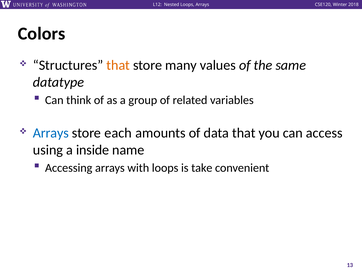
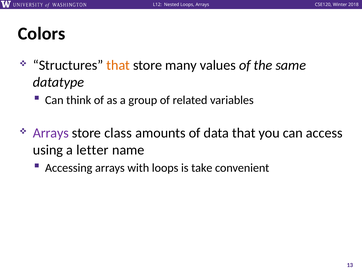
Arrays at (51, 133) colour: blue -> purple
each: each -> class
inside: inside -> letter
